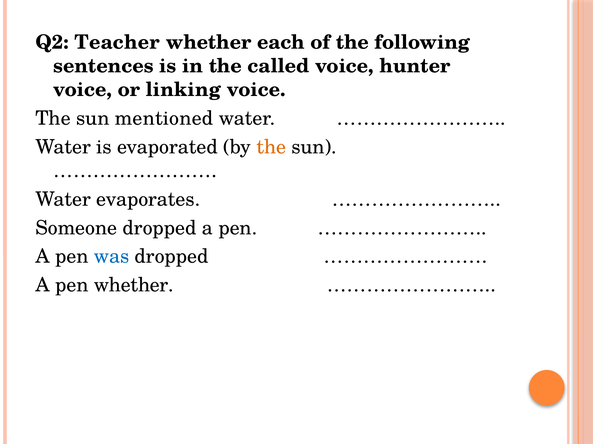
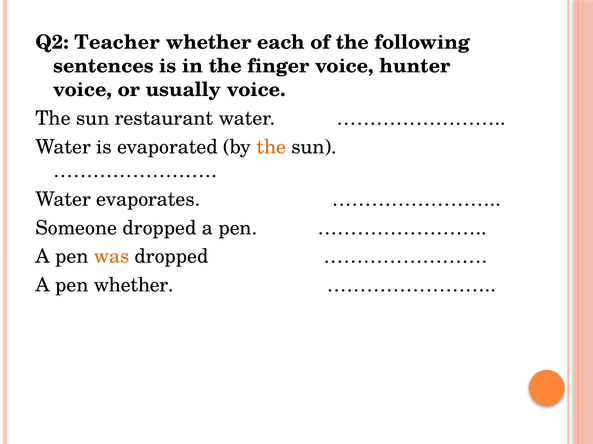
called: called -> finger
linking: linking -> usually
mentioned: mentioned -> restaurant
was colour: blue -> orange
